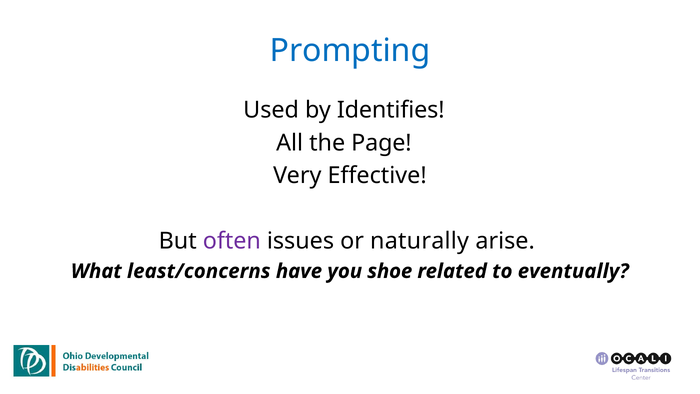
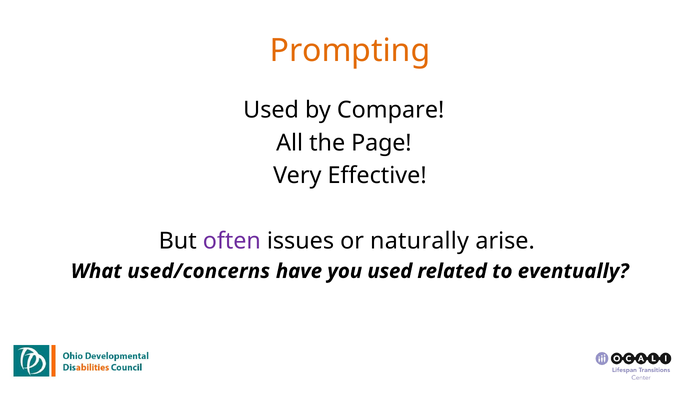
Prompting colour: blue -> orange
Identifies: Identifies -> Compare
least/concerns: least/concerns -> used/concerns
you shoe: shoe -> used
